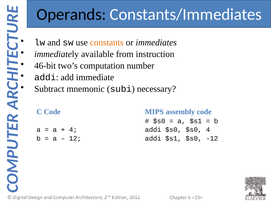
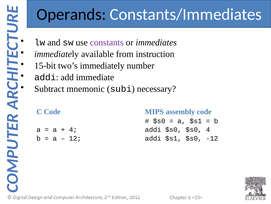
constants colour: orange -> purple
46-bit: 46-bit -> 15-bit
two’s computation: computation -> immediately
